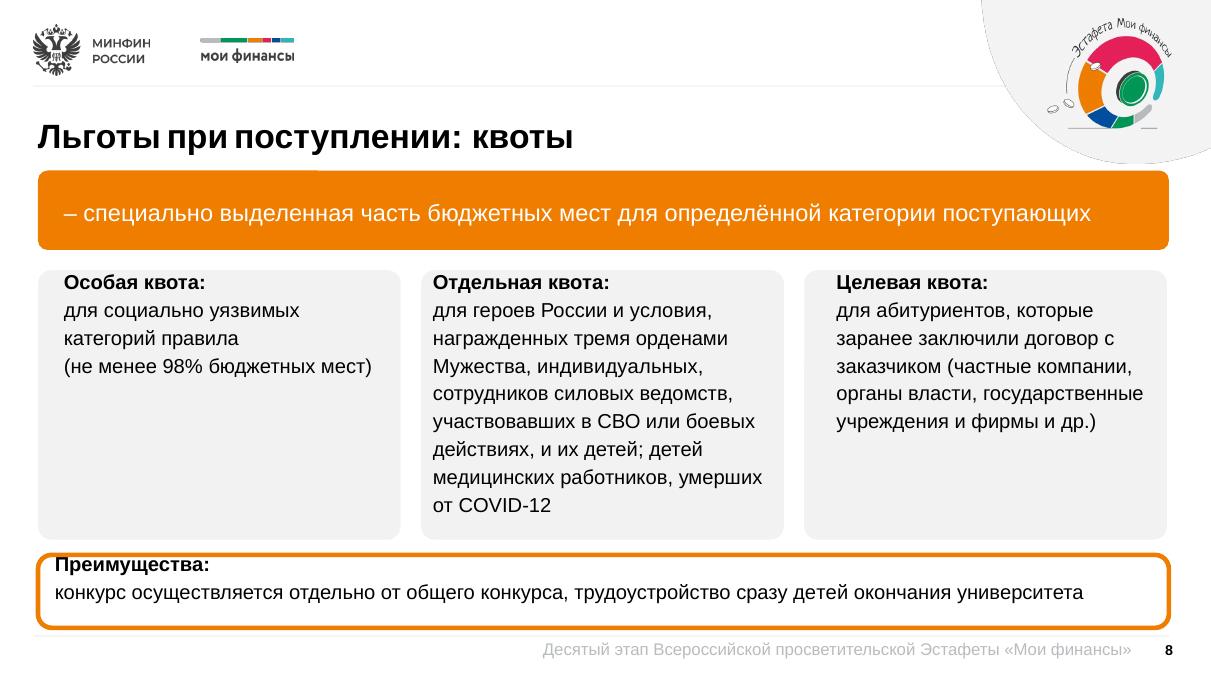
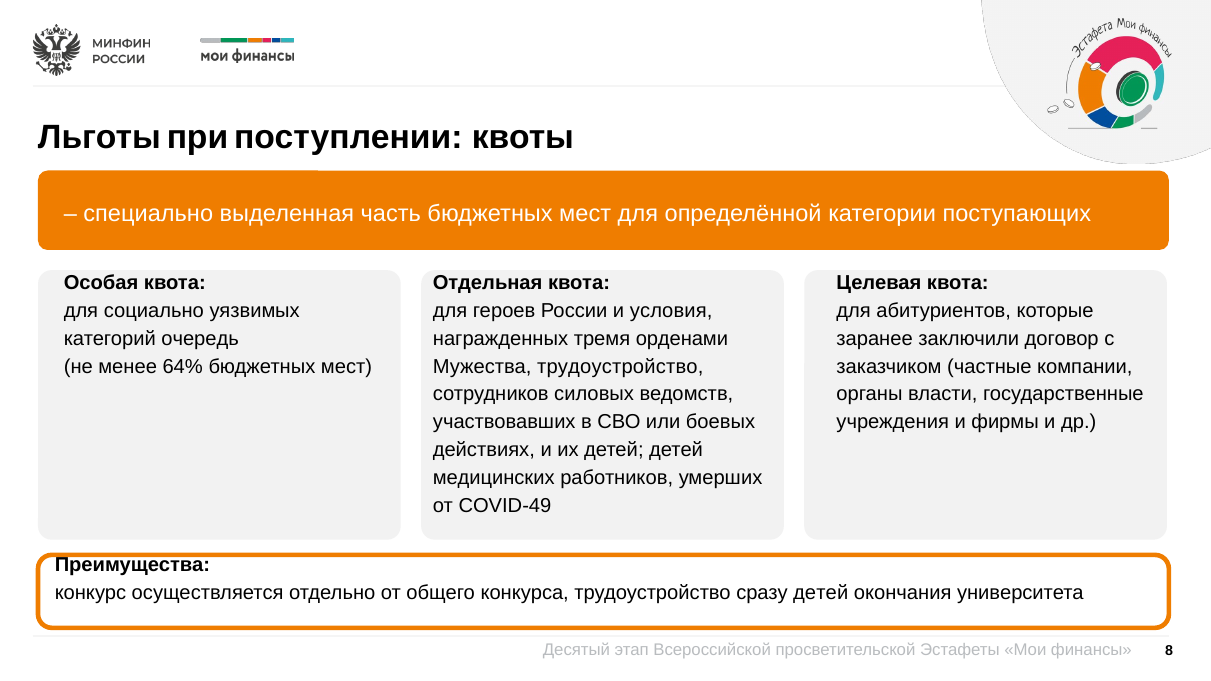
правила: правила -> очередь
98%: 98% -> 64%
Мужества индивидуальных: индивидуальных -> трудоустройство
COVID-12: COVID-12 -> COVID-49
